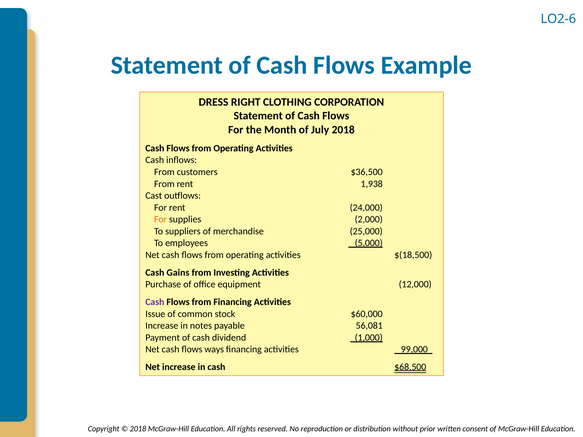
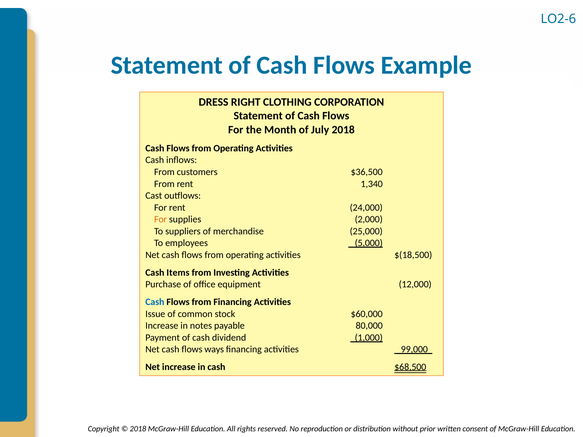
1,938: 1,938 -> 1,340
Gains: Gains -> Items
Cash at (155, 302) colour: purple -> blue
56,081: 56,081 -> 80,000
